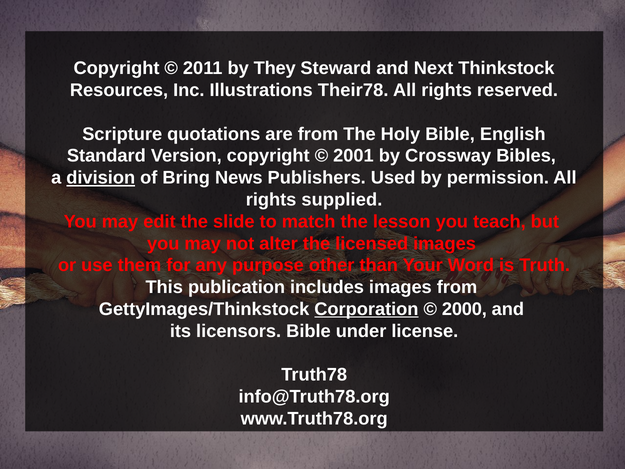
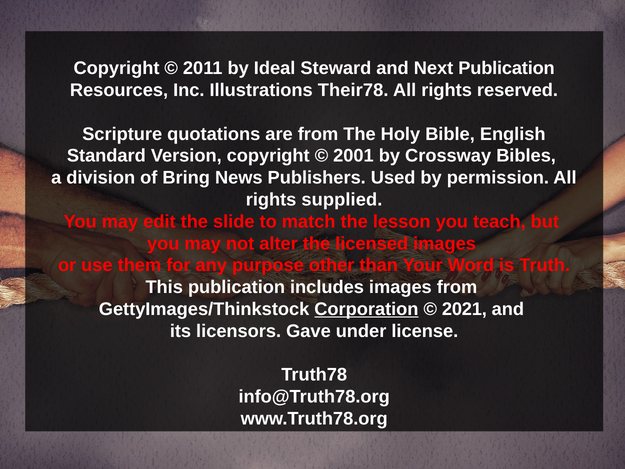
They: They -> Ideal
Next Thinkstock: Thinkstock -> Publication
division underline: present -> none
2000: 2000 -> 2021
licensors Bible: Bible -> Gave
